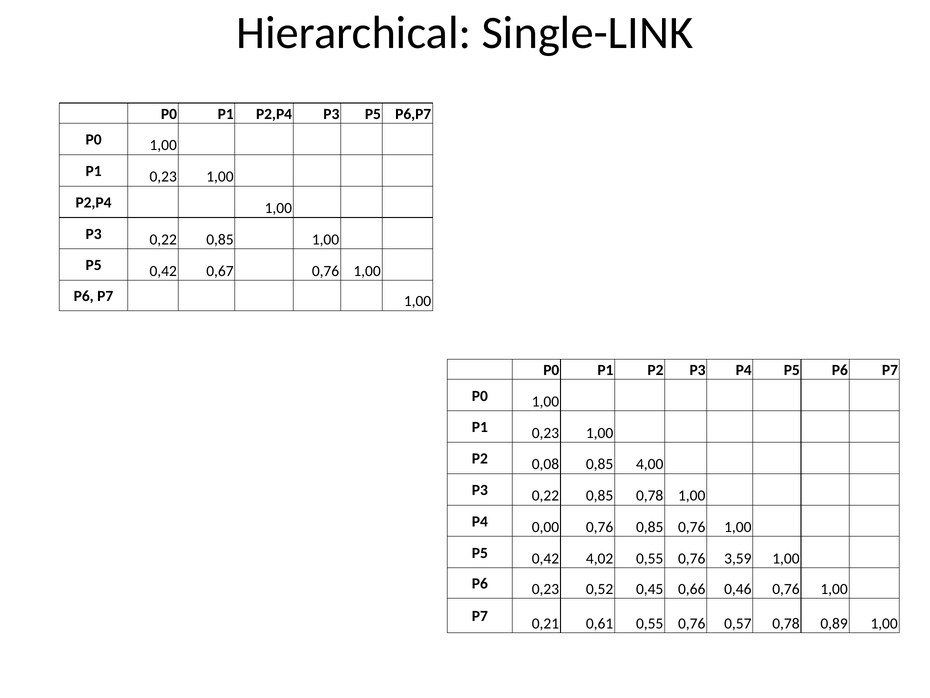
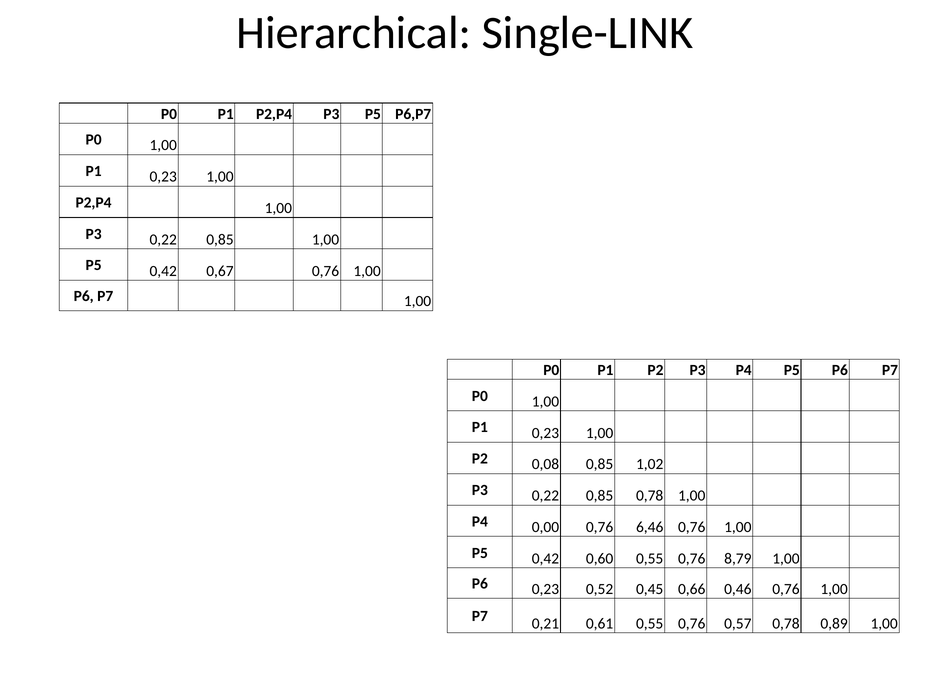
4,00: 4,00 -> 1,02
0,76 0,85: 0,85 -> 6,46
4,02: 4,02 -> 0,60
3,59: 3,59 -> 8,79
